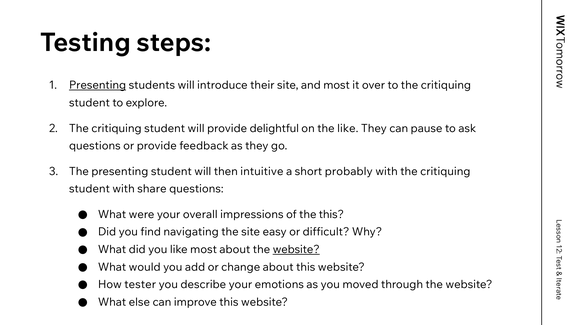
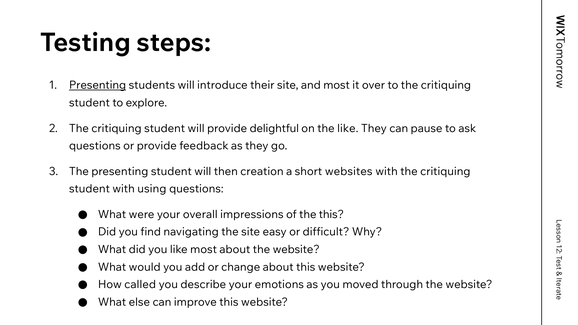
intuitive: intuitive -> creation
probably: probably -> websites
share: share -> using
website at (296, 250) underline: present -> none
tester: tester -> called
